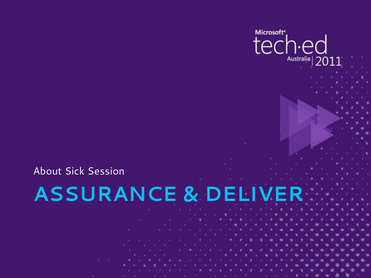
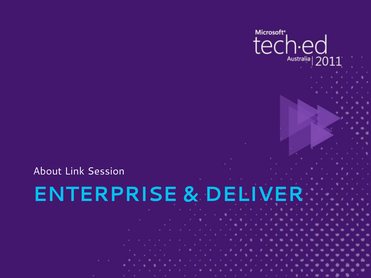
Sick: Sick -> Link
ASSURANCE: ASSURANCE -> ENTERPRISE
